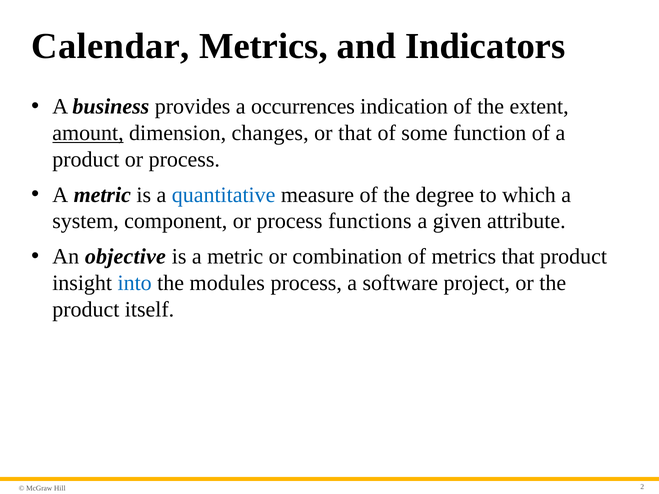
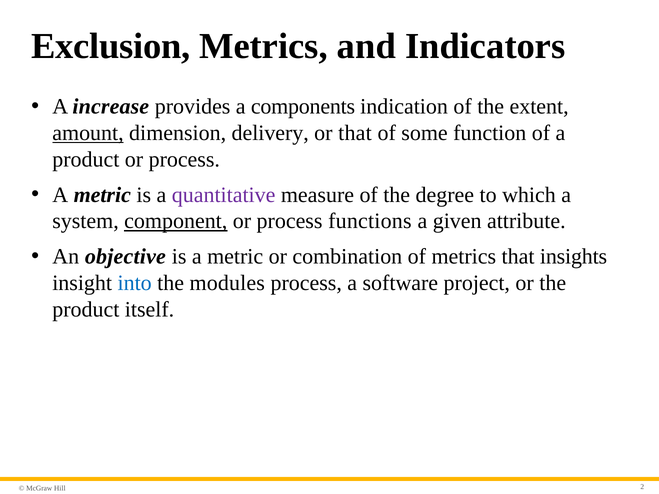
Calendar: Calendar -> Exclusion
business: business -> increase
occurrences: occurrences -> components
changes: changes -> delivery
quantitative colour: blue -> purple
component underline: none -> present
that product: product -> insights
